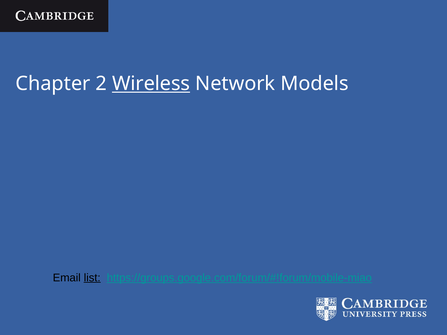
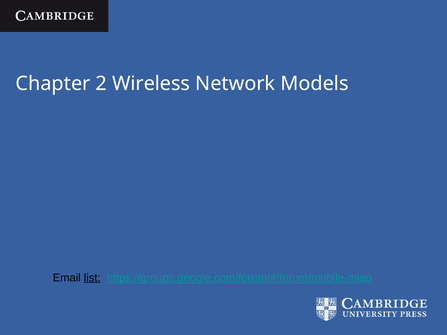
Wireless underline: present -> none
